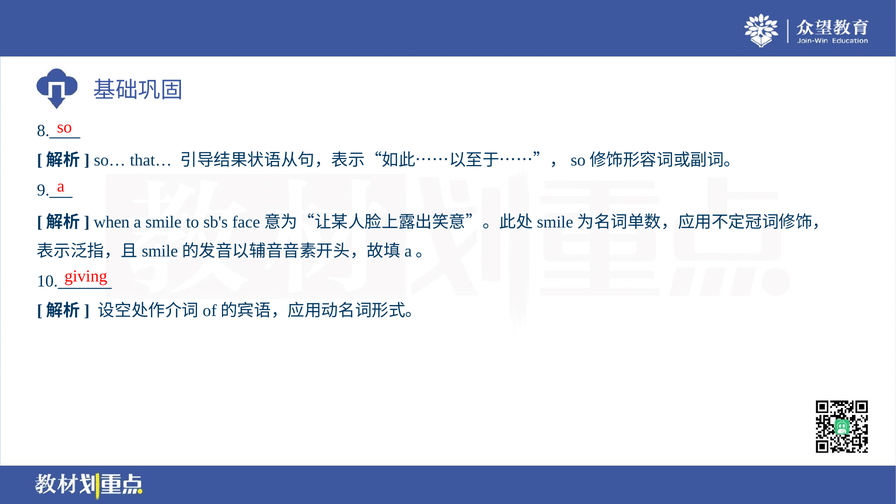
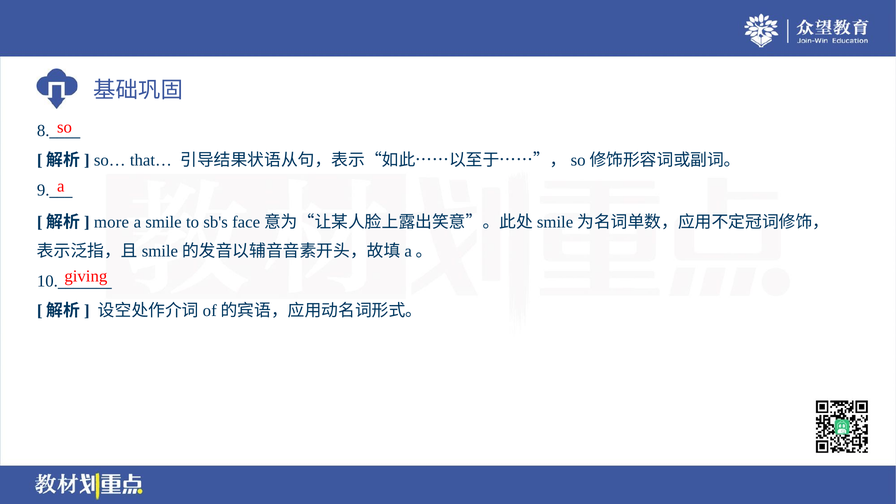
when: when -> more
